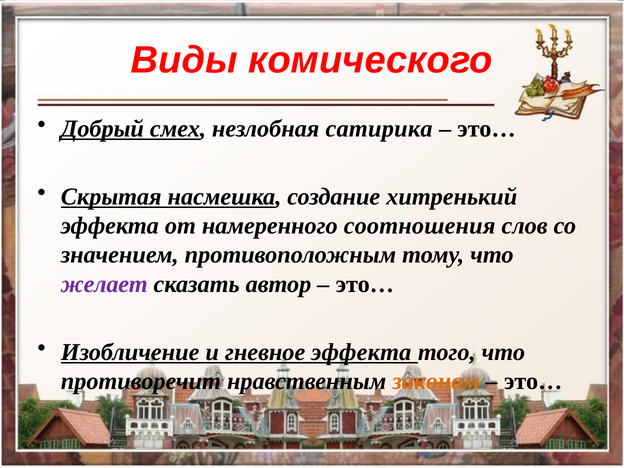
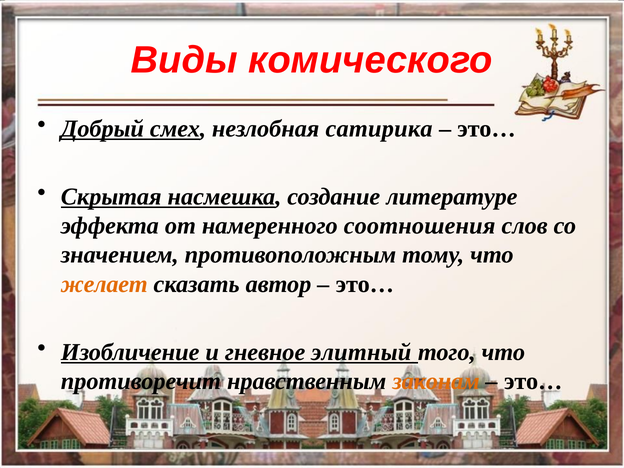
хитренький: хитренький -> литературе
желает colour: purple -> orange
гневное эффекта: эффекта -> элитный
